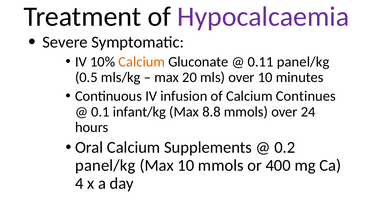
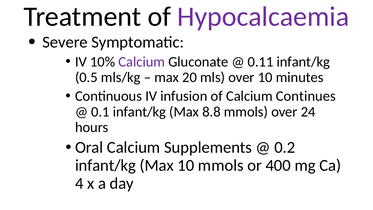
Calcium at (142, 62) colour: orange -> purple
0.11 panel/kg: panel/kg -> infant/kg
panel/kg at (105, 165): panel/kg -> infant/kg
